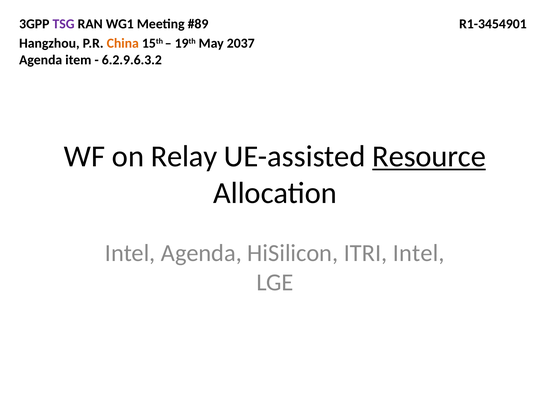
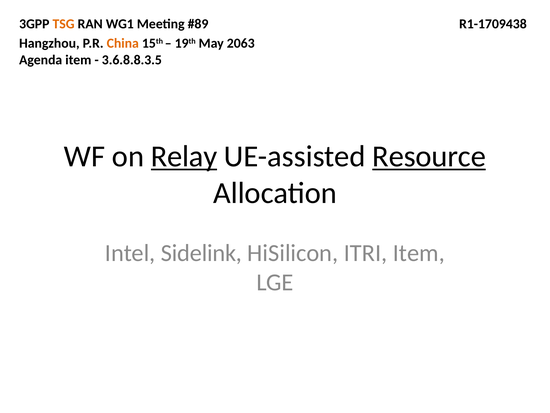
TSG colour: purple -> orange
R1-3454901: R1-3454901 -> R1-1709438
2037: 2037 -> 2063
6.2.9.6.3.2: 6.2.9.6.3.2 -> 3.6.8.8.3.5
Relay underline: none -> present
Intel Agenda: Agenda -> Sidelink
ITRI Intel: Intel -> Item
